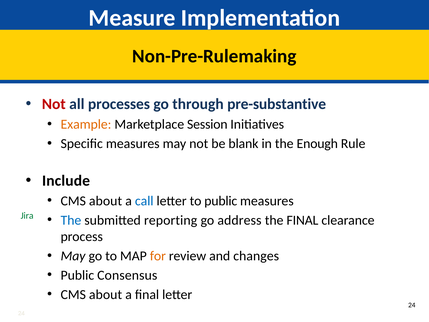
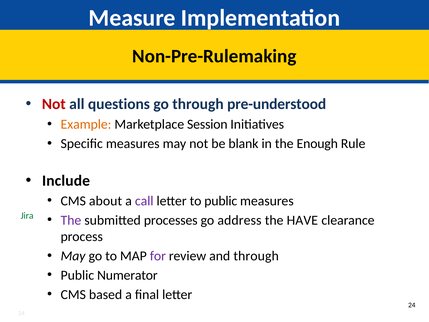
processes: processes -> questions
pre-substantive: pre-substantive -> pre-understood
call colour: blue -> purple
The at (71, 220) colour: blue -> purple
reporting: reporting -> processes
the FINAL: FINAL -> HAVE
for colour: orange -> purple
and changes: changes -> through
Consensus: Consensus -> Numerator
about at (106, 294): about -> based
